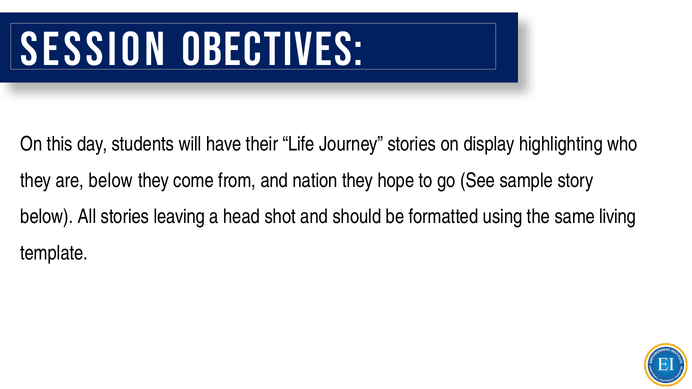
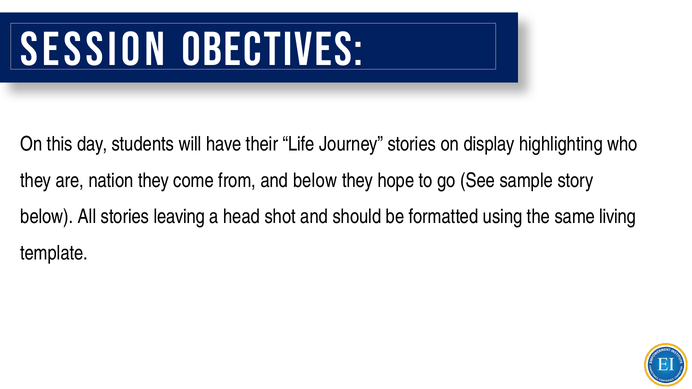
are below: below -> nation
and nation: nation -> below
